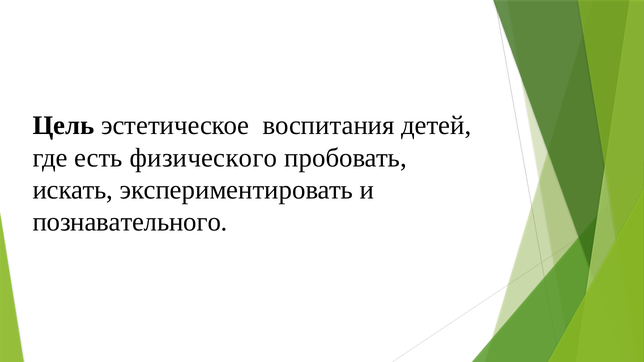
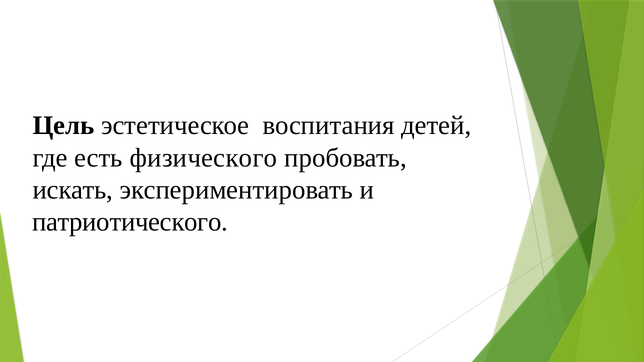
познавательного: познавательного -> патриотического
